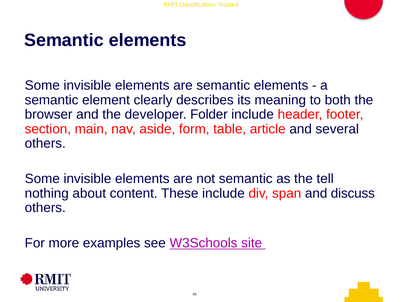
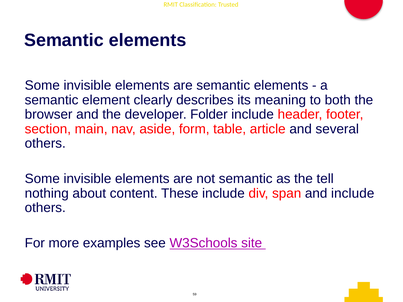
and discuss: discuss -> include
